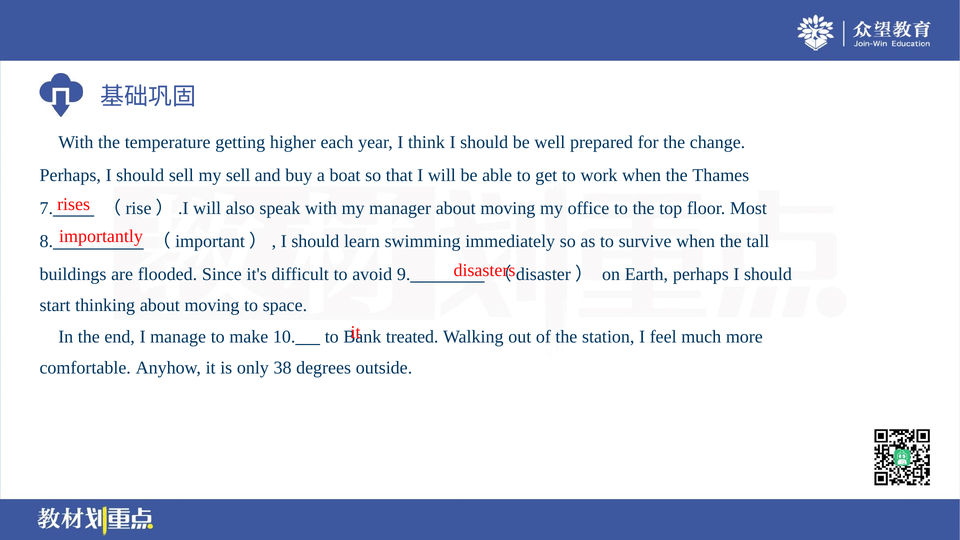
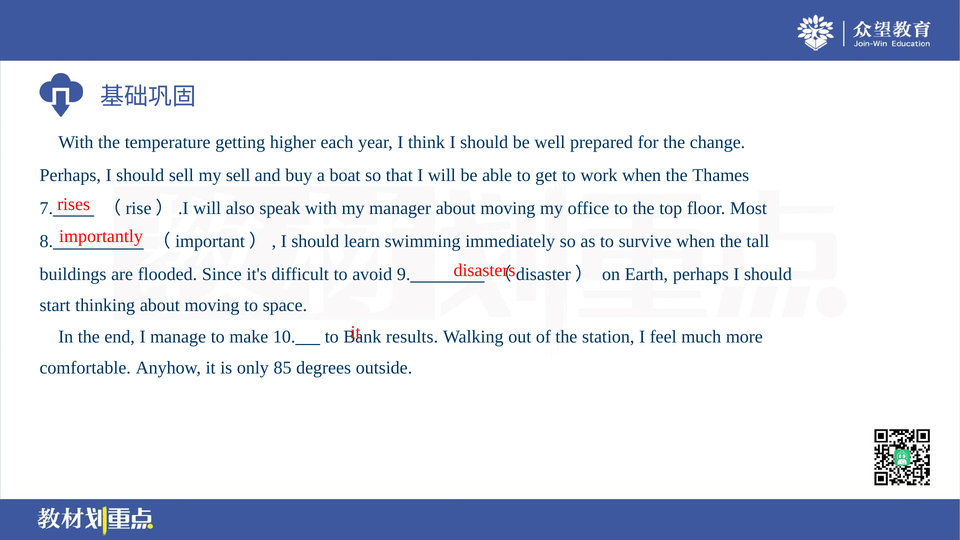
treated: treated -> results
38: 38 -> 85
